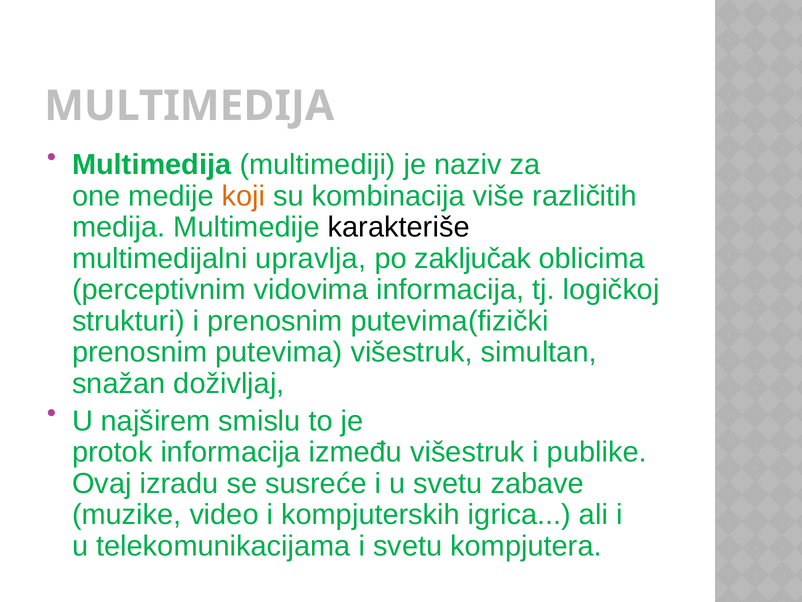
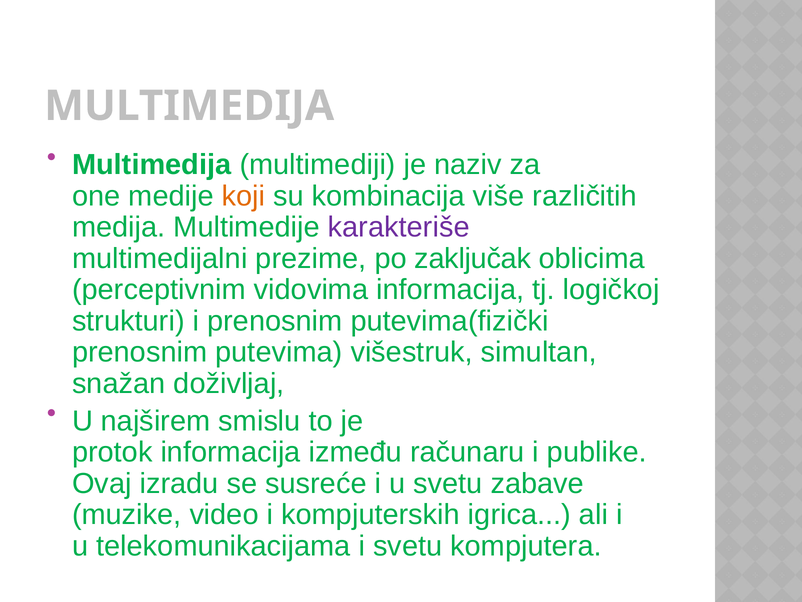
karakteriše colour: black -> purple
upravlja: upravlja -> prezime
između višestruk: višestruk -> računaru
